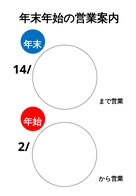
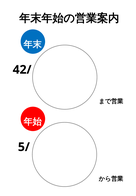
14/: 14/ -> 42/
2/: 2/ -> 5/
